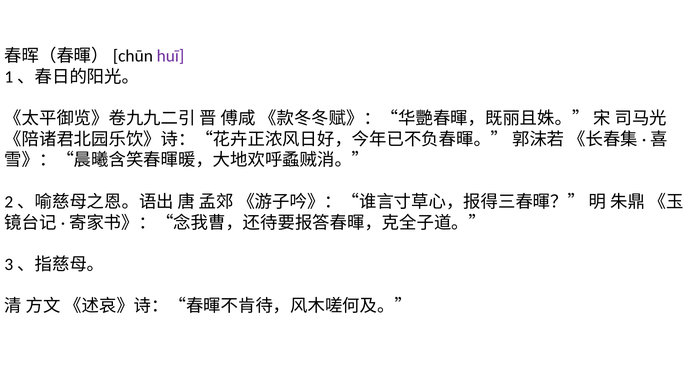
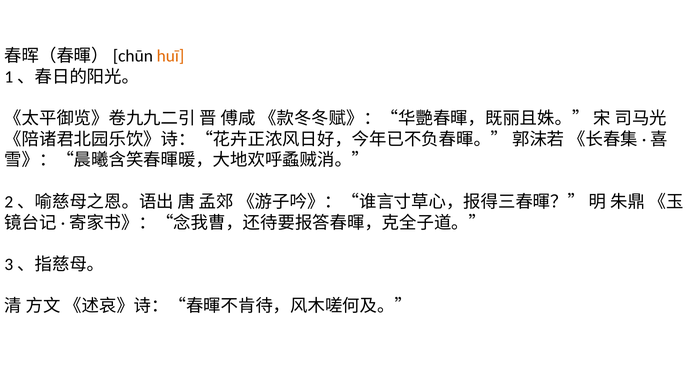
huī colour: purple -> orange
